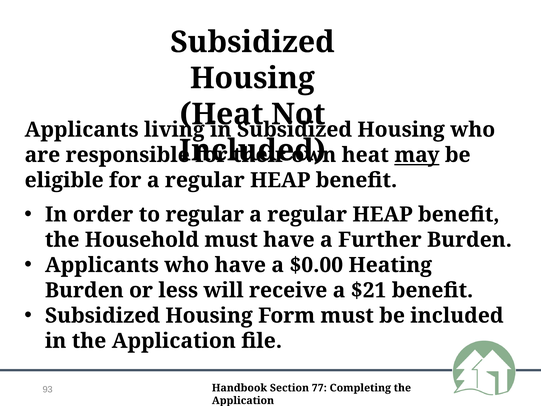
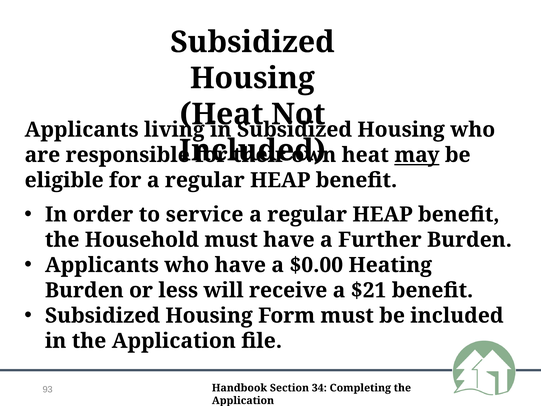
to regular: regular -> service
77: 77 -> 34
